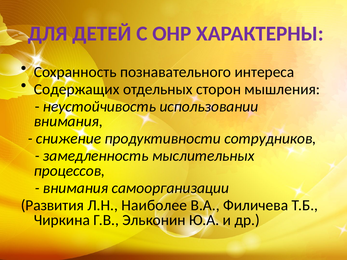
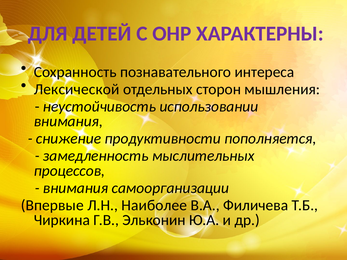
Содержащих: Содержащих -> Лексической
сотрудников: сотрудников -> пополняется
Развития: Развития -> Впервые
